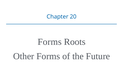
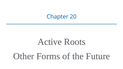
Forms at (50, 42): Forms -> Active
